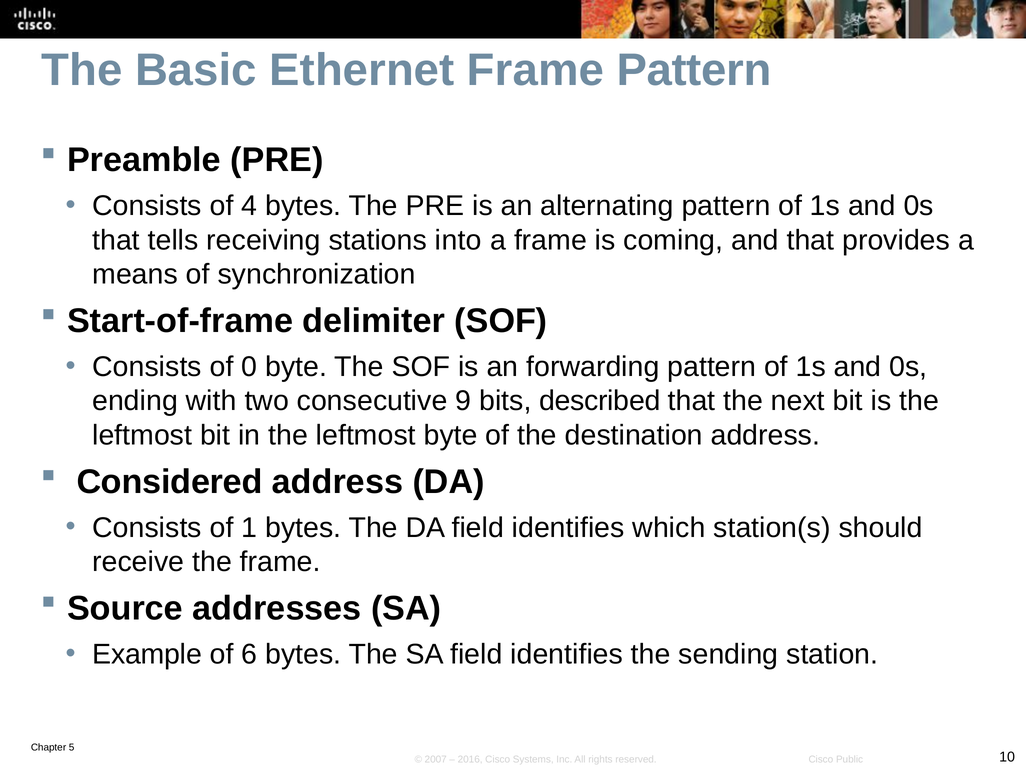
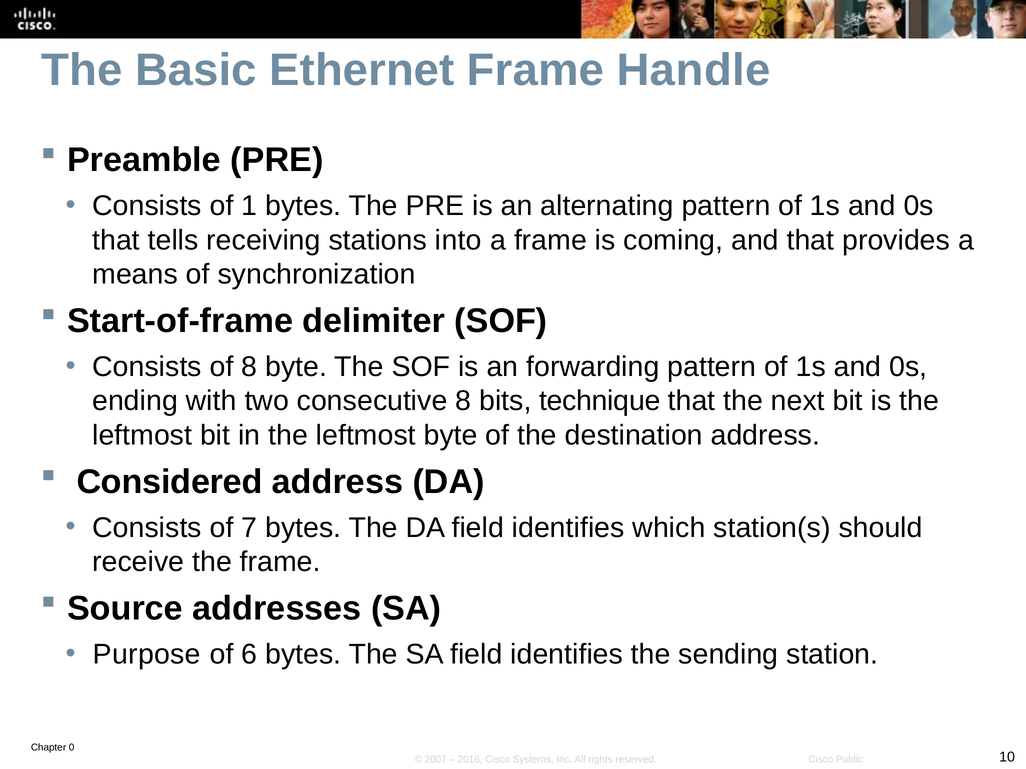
Frame Pattern: Pattern -> Handle
4: 4 -> 1
of 0: 0 -> 8
consecutive 9: 9 -> 8
described: described -> technique
1: 1 -> 7
Example: Example -> Purpose
5: 5 -> 0
